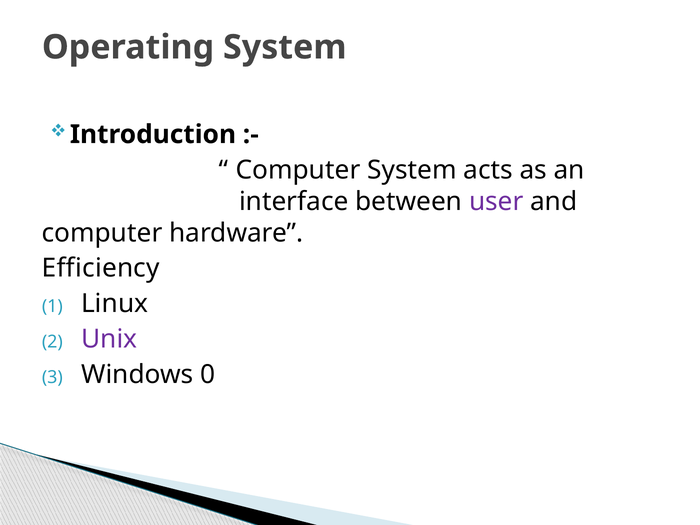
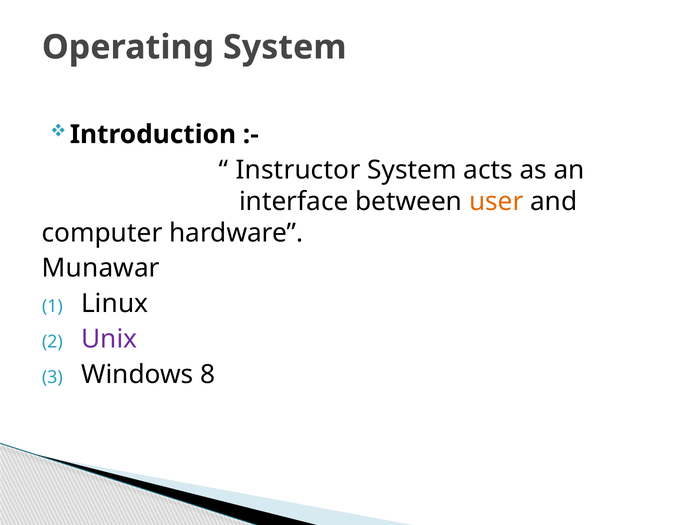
Computer at (298, 170): Computer -> Instructor
user colour: purple -> orange
Efficiency: Efficiency -> Munawar
0: 0 -> 8
